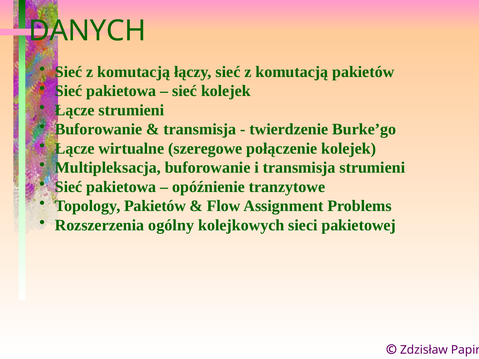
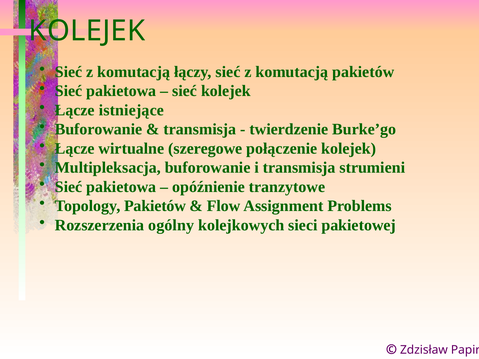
DANYCH at (87, 31): DANYCH -> KOLEJEK
Łącze strumieni: strumieni -> istniejące
